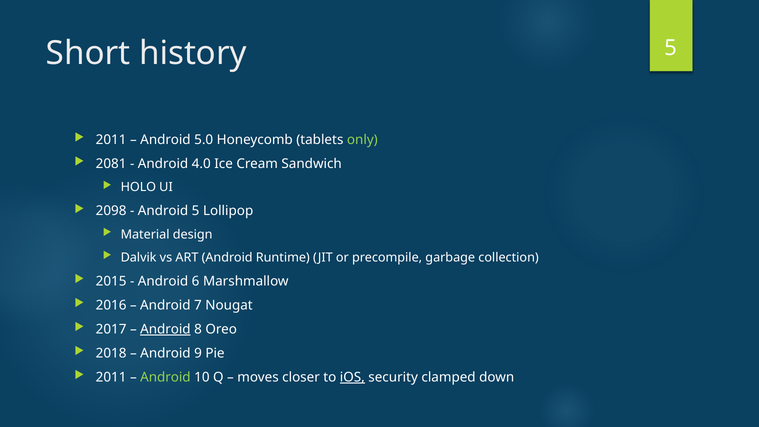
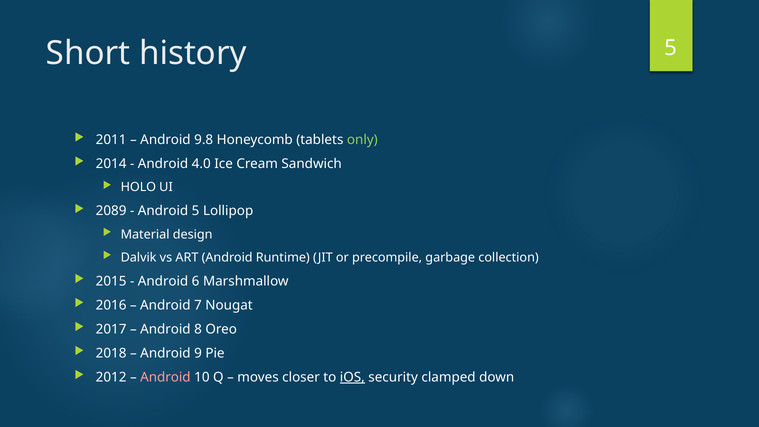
5.0: 5.0 -> 9.8
2081: 2081 -> 2014
2098: 2098 -> 2089
Android at (165, 329) underline: present -> none
2011 at (111, 377): 2011 -> 2012
Android at (165, 377) colour: light green -> pink
